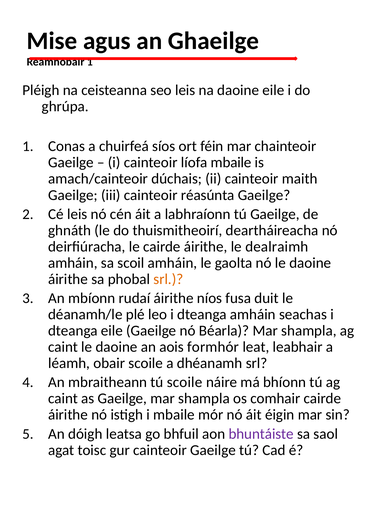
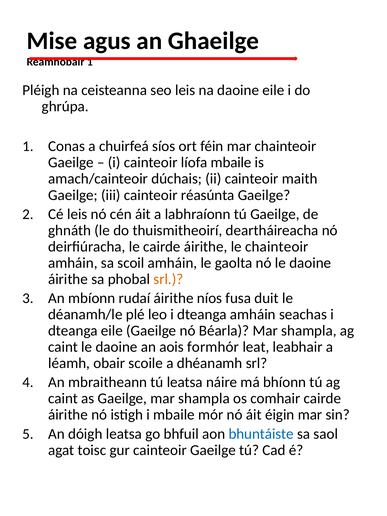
le dealraimh: dealraimh -> chainteoir
tú scoile: scoile -> leatsa
bhuntáiste colour: purple -> blue
